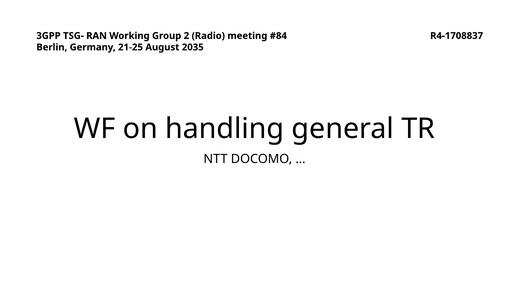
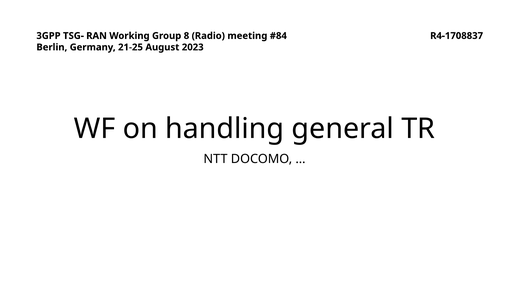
2: 2 -> 8
2035: 2035 -> 2023
